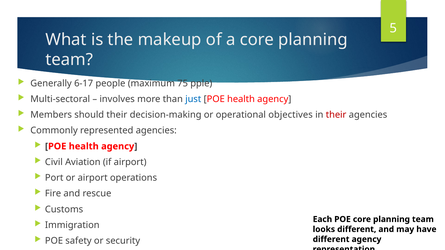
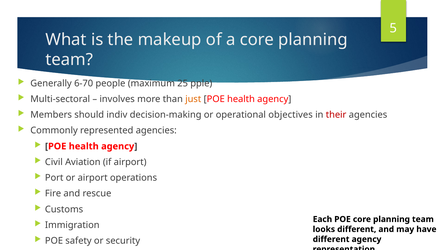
6-17: 6-17 -> 6-70
75: 75 -> 25
just colour: blue -> orange
should their: their -> indiv
